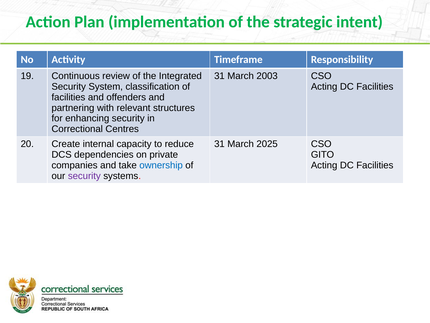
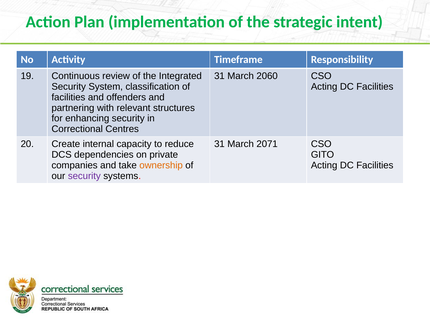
2003: 2003 -> 2060
2025: 2025 -> 2071
ownership colour: blue -> orange
